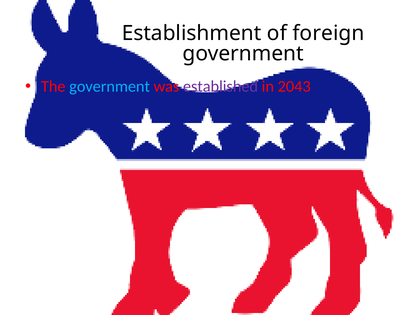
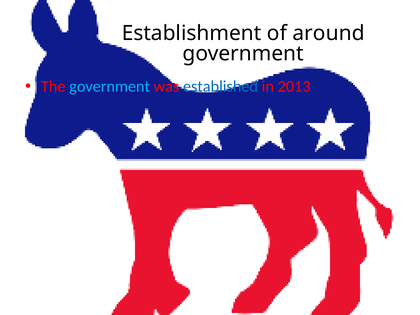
foreign: foreign -> around
established colour: purple -> blue
2043: 2043 -> 2013
